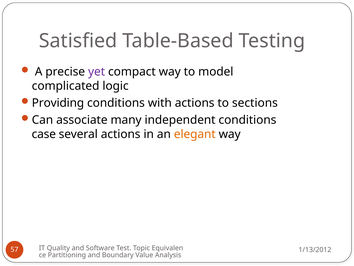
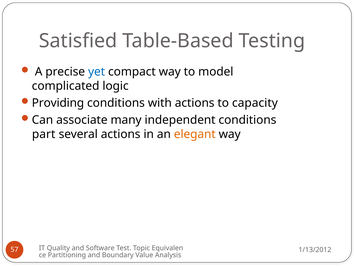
yet colour: purple -> blue
sections: sections -> capacity
case: case -> part
